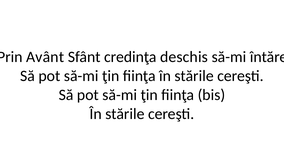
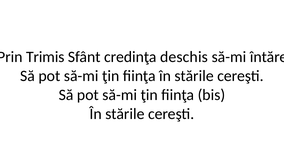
Avânt: Avânt -> Trimis
